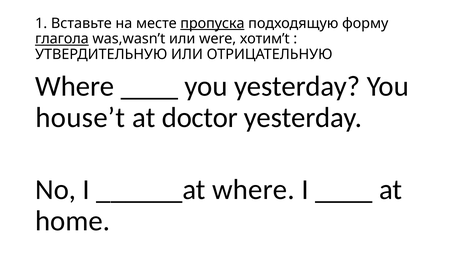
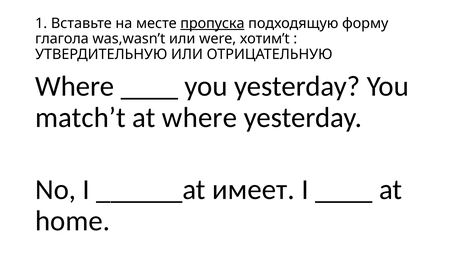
глагола underline: present -> none
house’t: house’t -> match’t
at doctor: doctor -> where
______at where: where -> имеет
